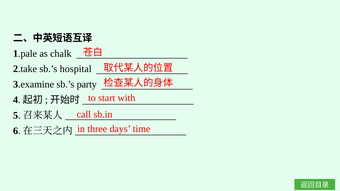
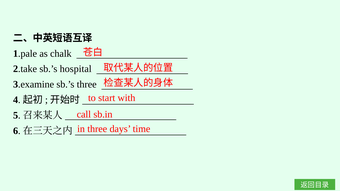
sb.’s party: party -> three
